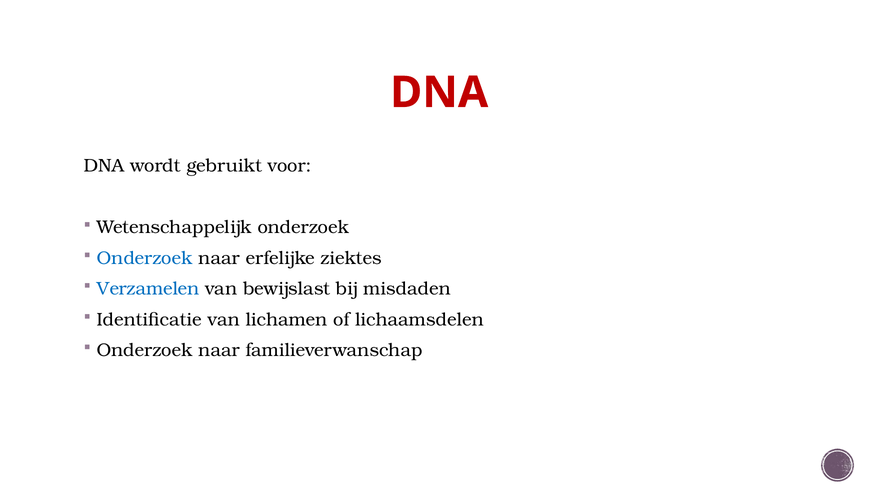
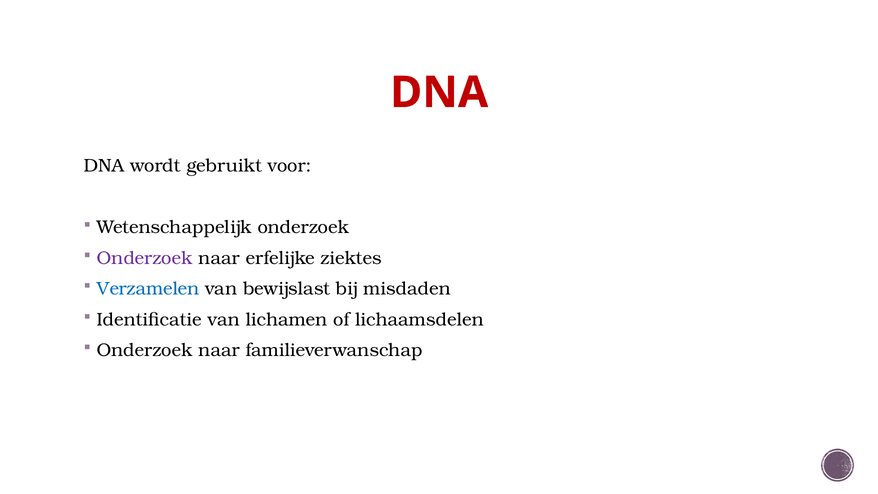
Onderzoek at (145, 258) colour: blue -> purple
